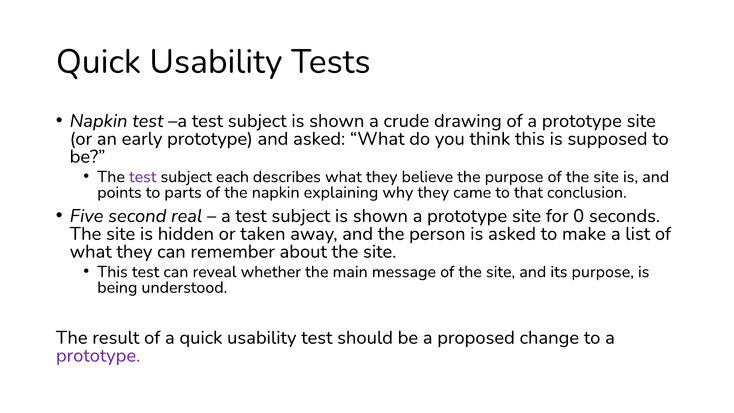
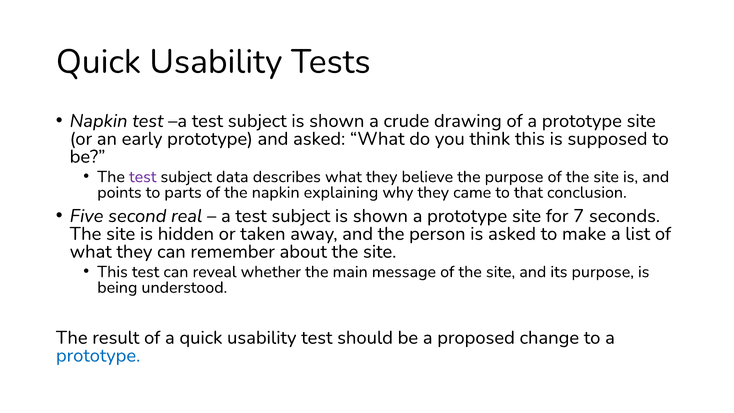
each: each -> data
0: 0 -> 7
prototype at (98, 355) colour: purple -> blue
